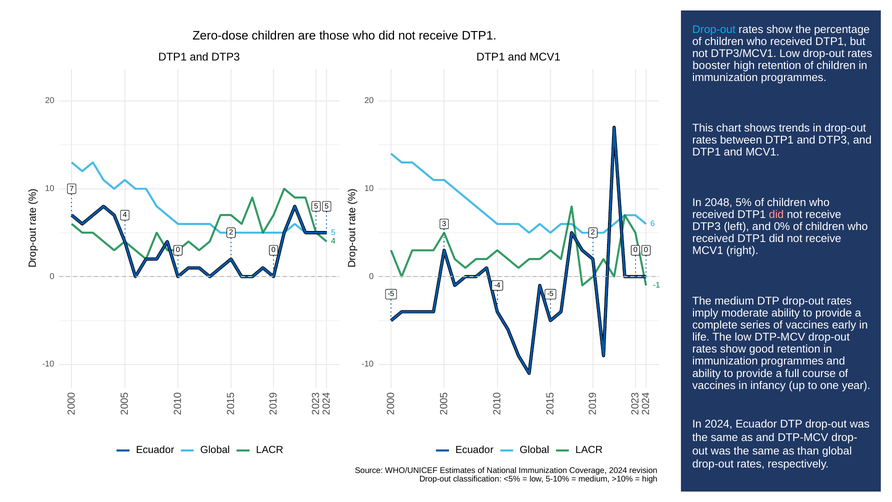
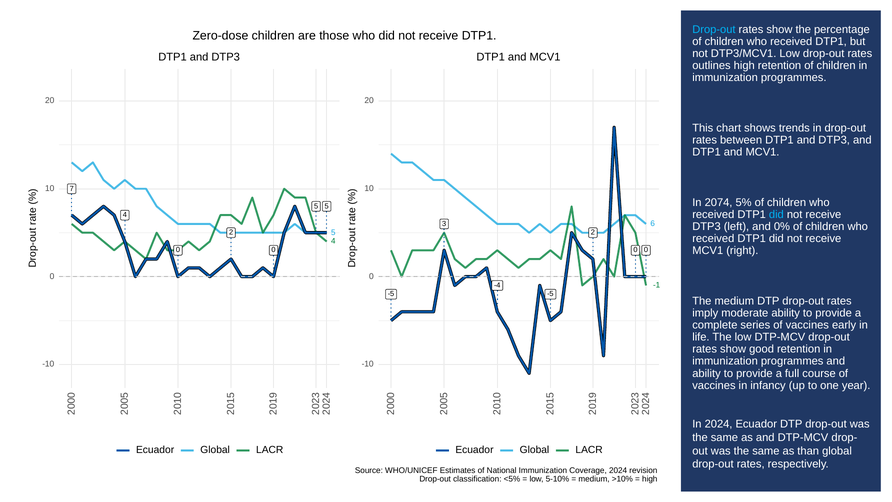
booster: booster -> outlines
2048: 2048 -> 2074
did at (776, 214) colour: pink -> light blue
